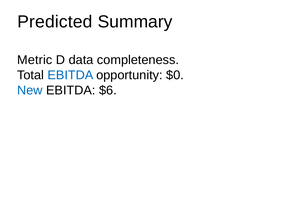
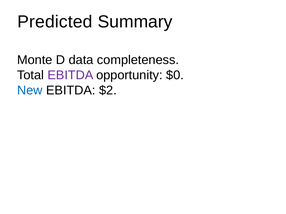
Metric: Metric -> Monte
EBITDA at (70, 75) colour: blue -> purple
$6: $6 -> $2
